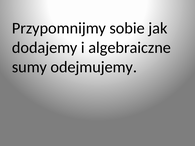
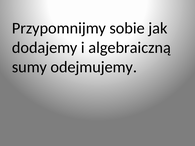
algebraiczne: algebraiczne -> algebraiczną
